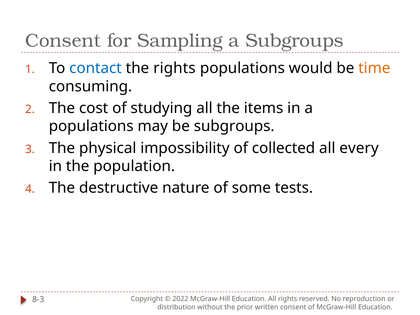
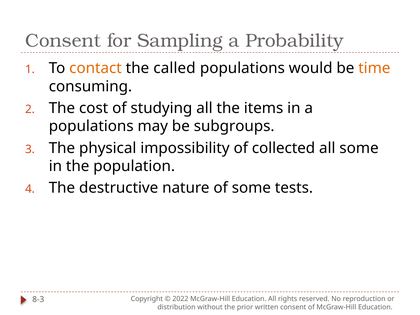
a Subgroups: Subgroups -> Probability
contact colour: blue -> orange
the rights: rights -> called
all every: every -> some
